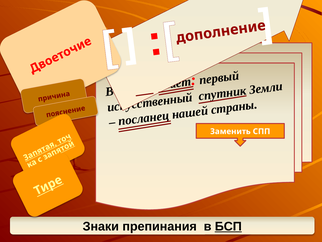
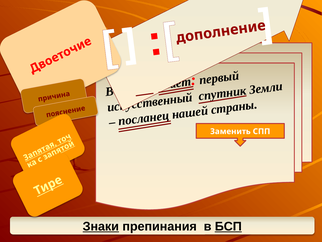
Знаки underline: none -> present
